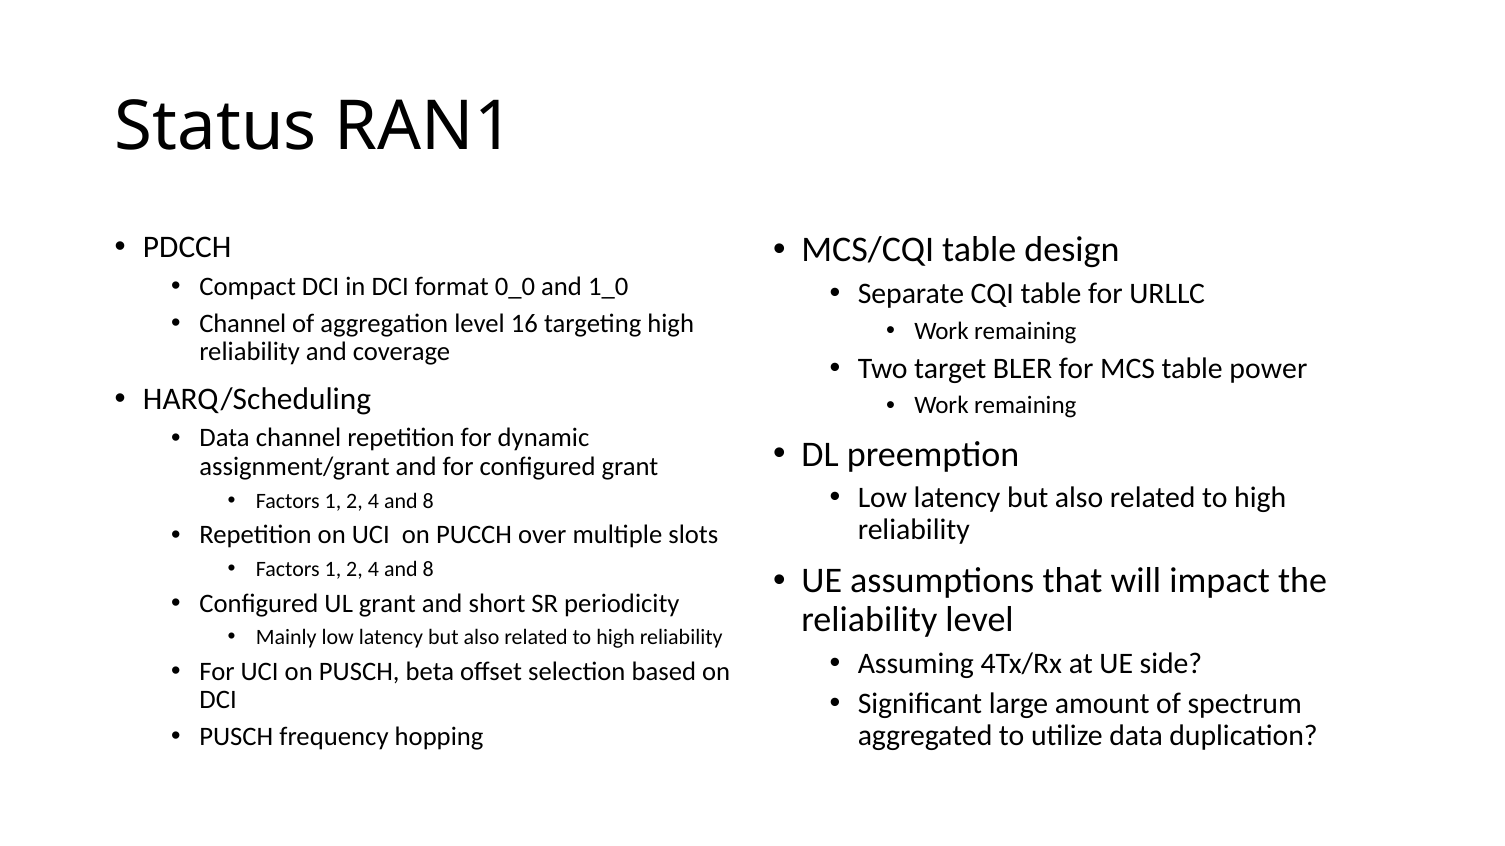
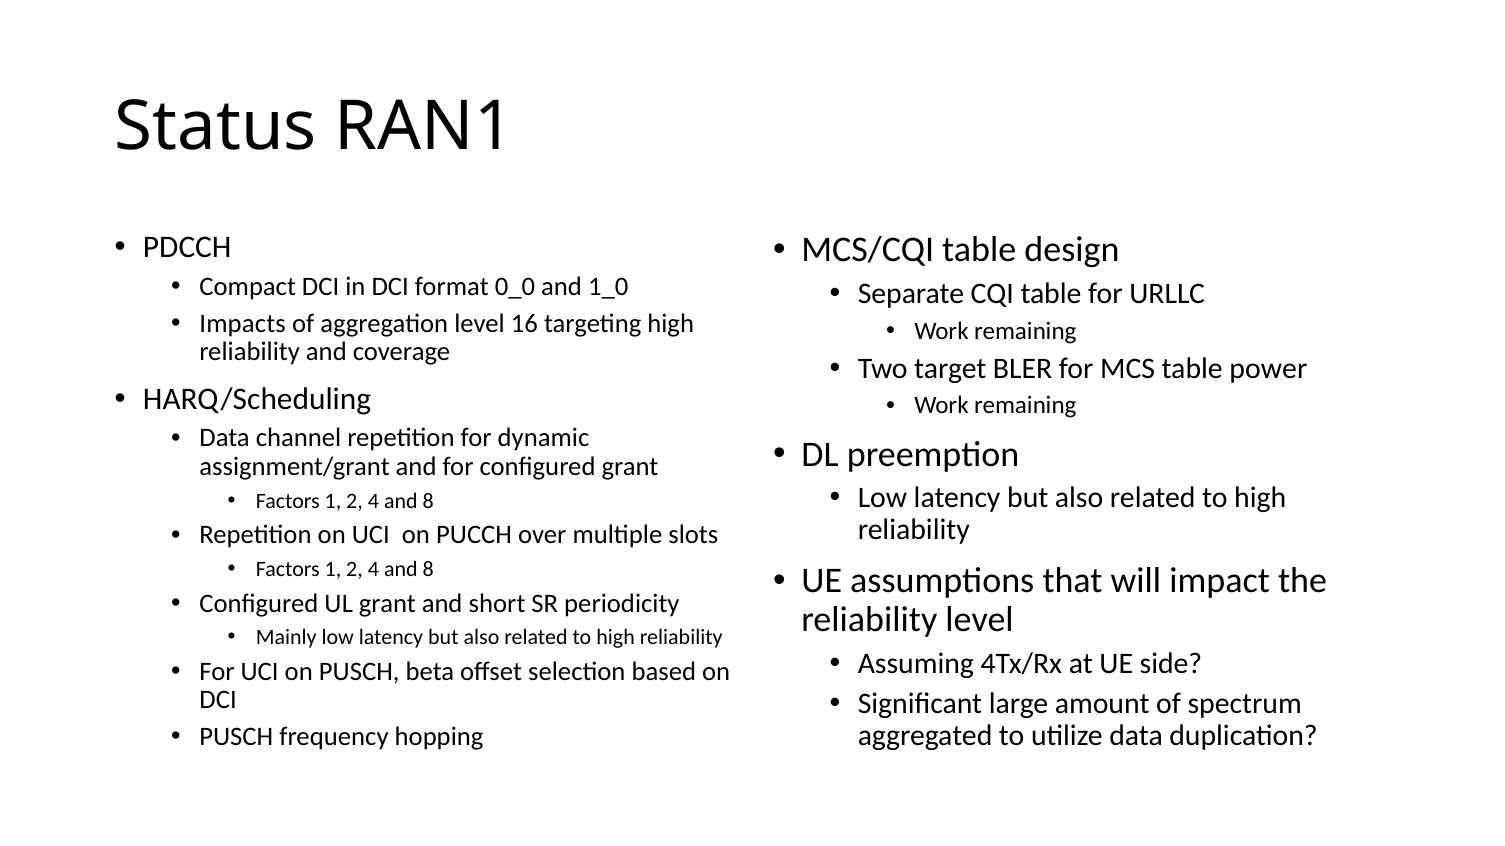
Channel at (243, 324): Channel -> Impacts
